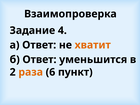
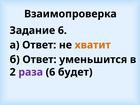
Задание 4: 4 -> 6
раза colour: orange -> purple
пункт: пункт -> будет
